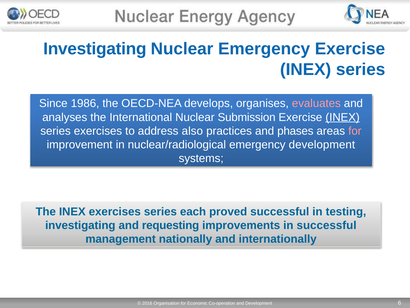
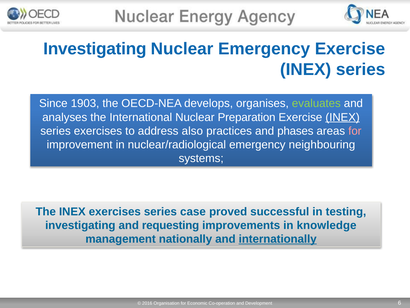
1986: 1986 -> 1903
evaluates colour: pink -> light green
Submission: Submission -> Preparation
emergency development: development -> neighbouring
each: each -> case
in successful: successful -> knowledge
internationally underline: none -> present
